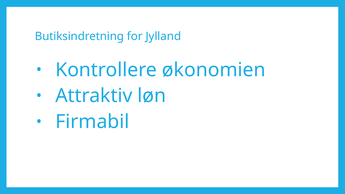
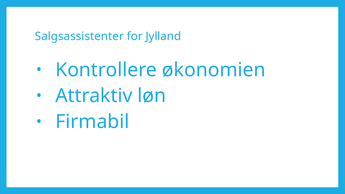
Butiksindretning: Butiksindretning -> Salgsassistenter
